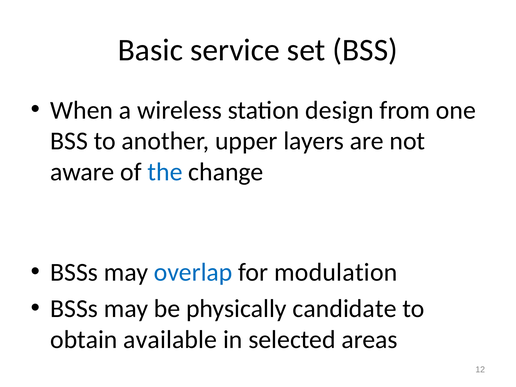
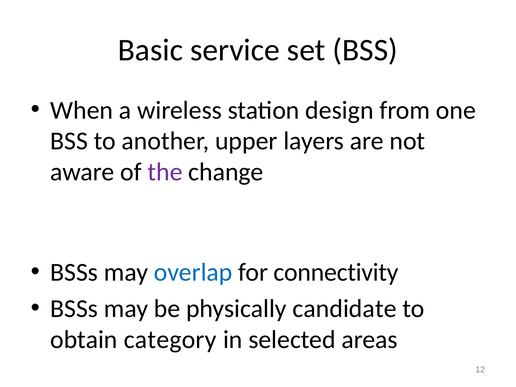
the colour: blue -> purple
modulation: modulation -> connectivity
available: available -> category
